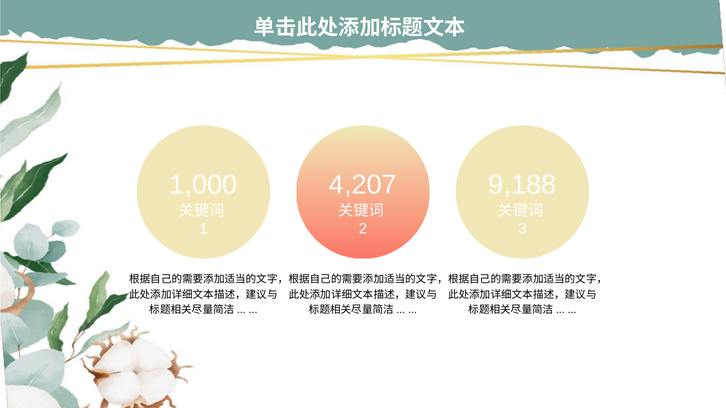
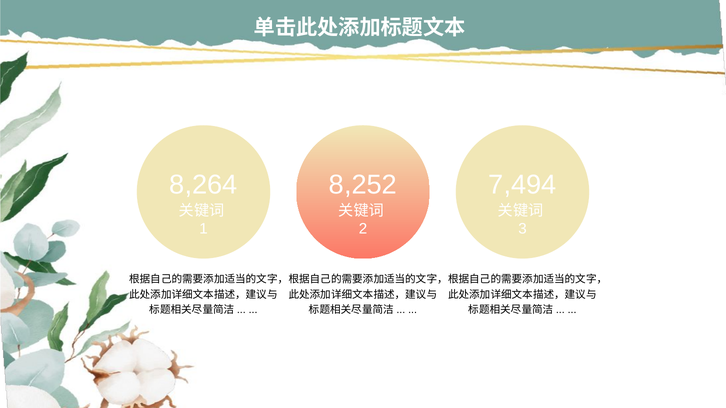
1,000: 1,000 -> 8,264
4,207: 4,207 -> 8,252
9,188: 9,188 -> 7,494
